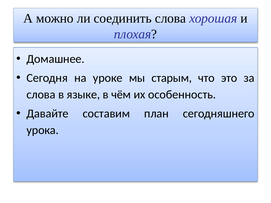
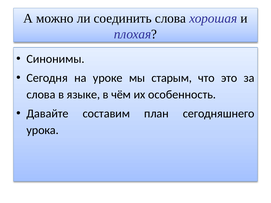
Домашнее: Домашнее -> Синонимы
